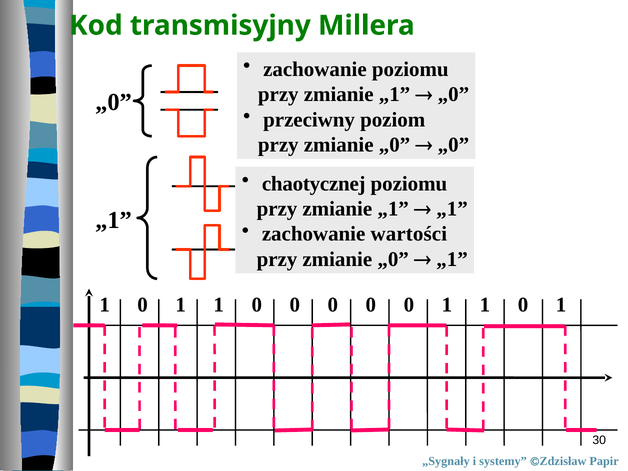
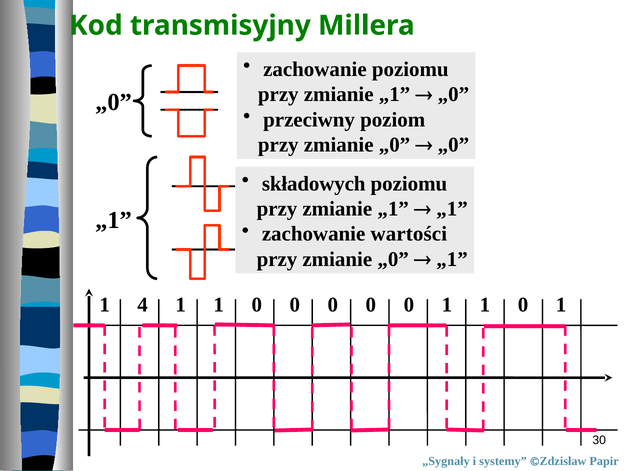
chaotycznej: chaotycznej -> składowych
0 at (143, 305): 0 -> 4
